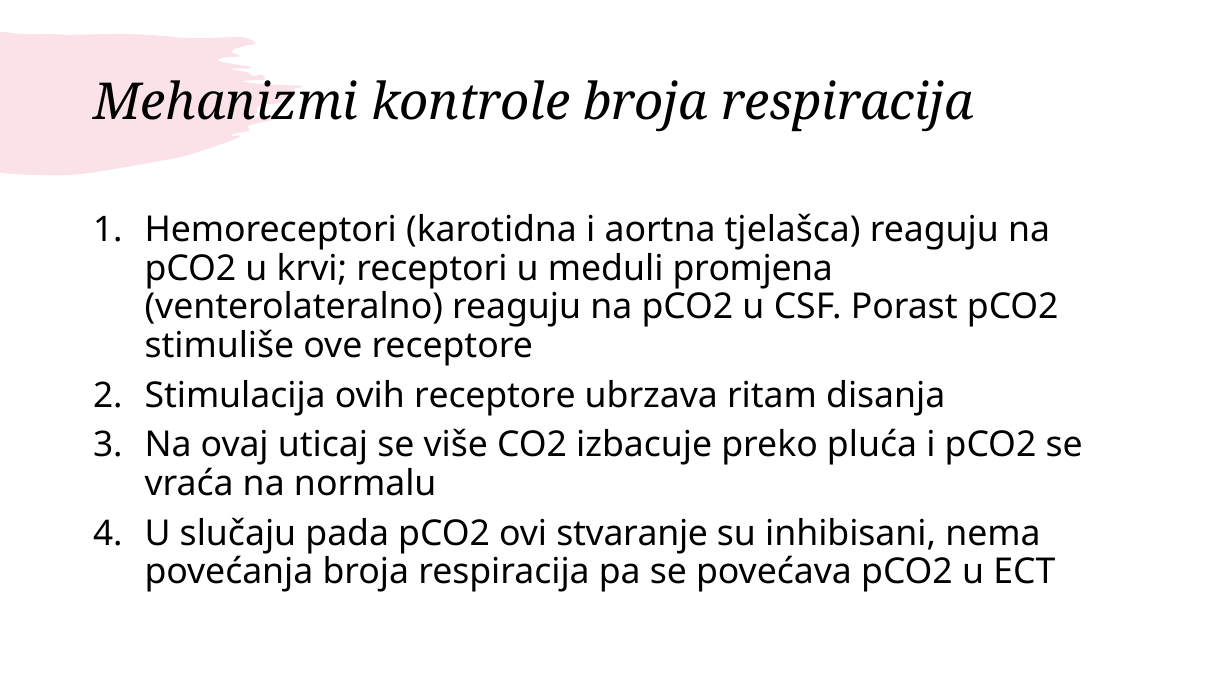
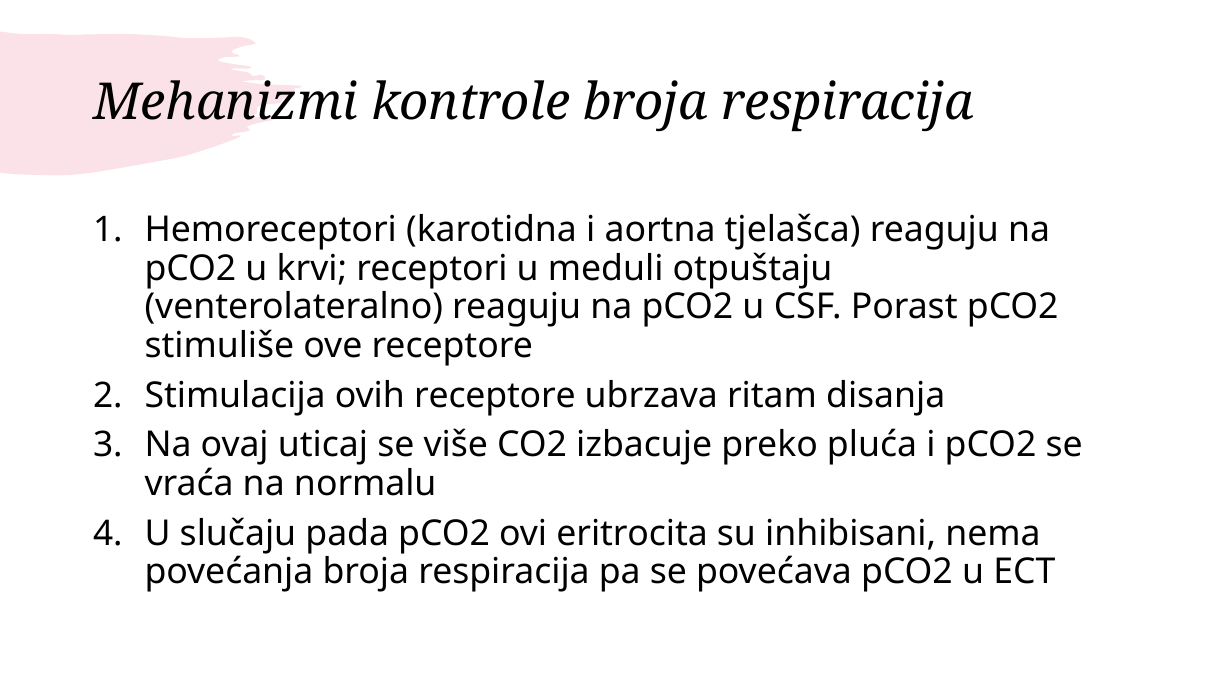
promjena: promjena -> otpuštaju
stvaranje: stvaranje -> eritrocita
